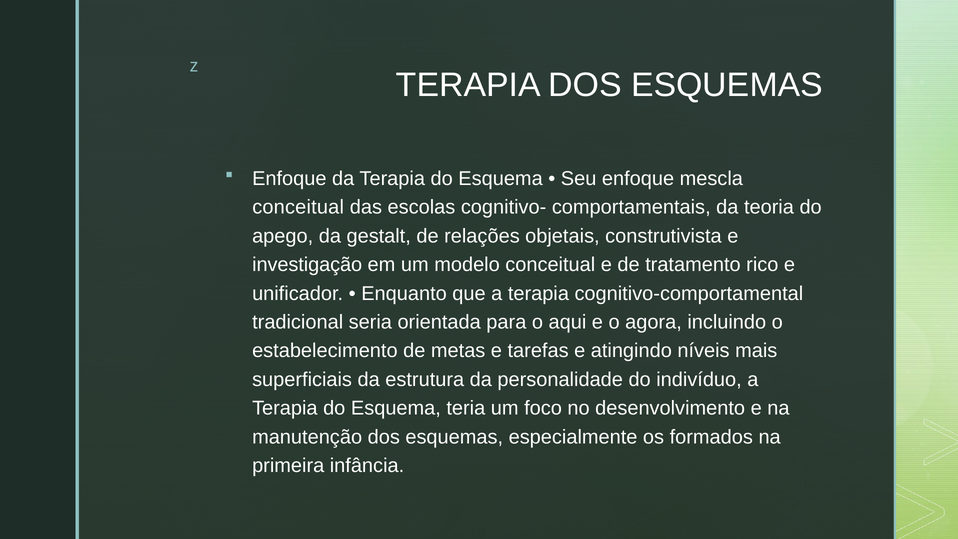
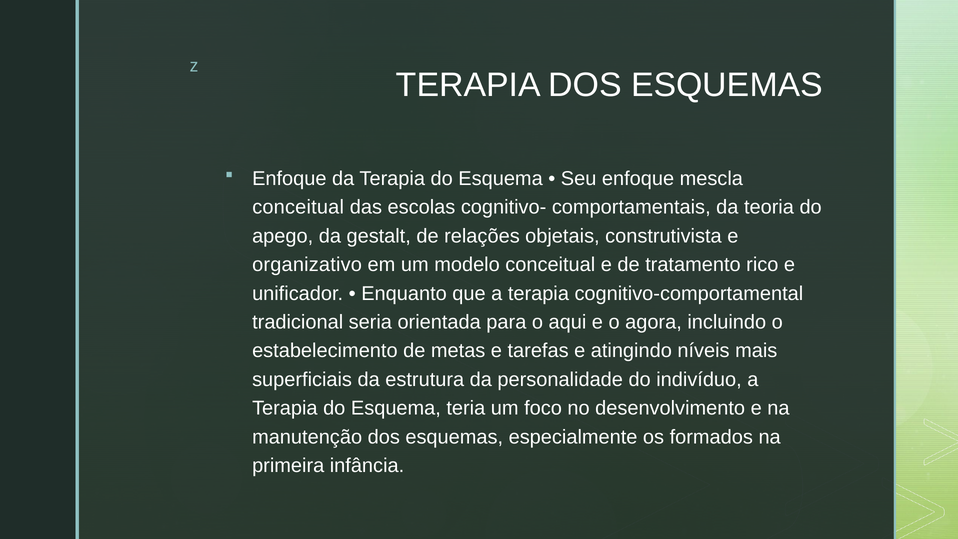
investigação: investigação -> organizativo
